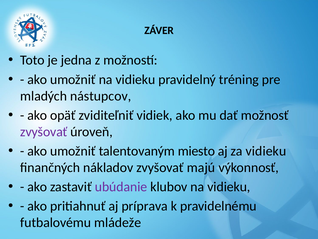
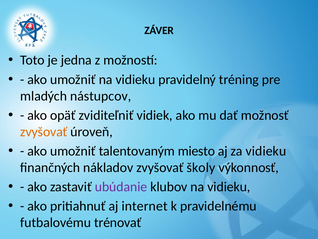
zvyšovať at (44, 131) colour: purple -> orange
majú: majú -> školy
príprava: príprava -> internet
mládeže: mládeže -> trénovať
